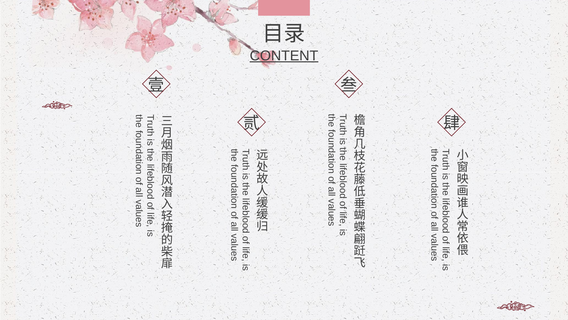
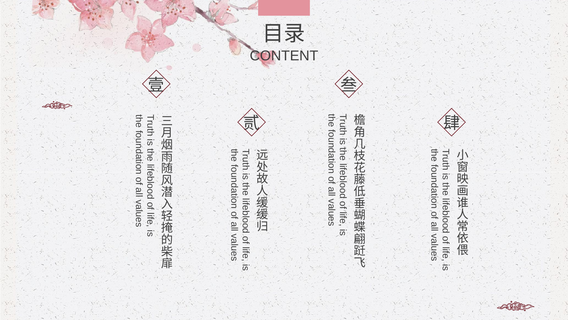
CONTENT underline: present -> none
